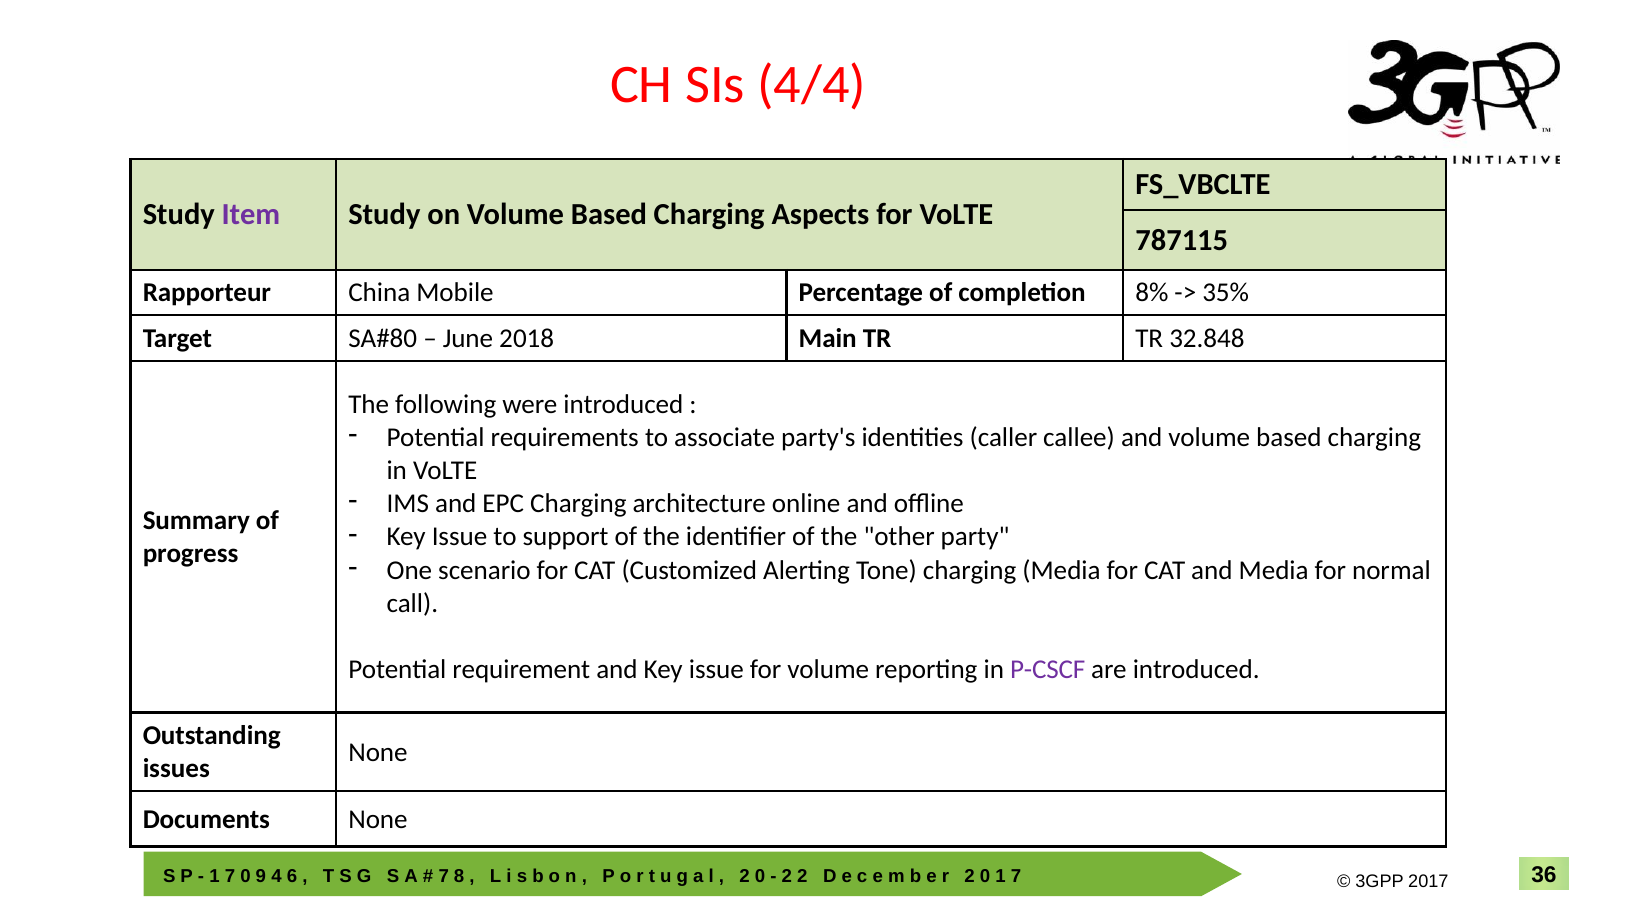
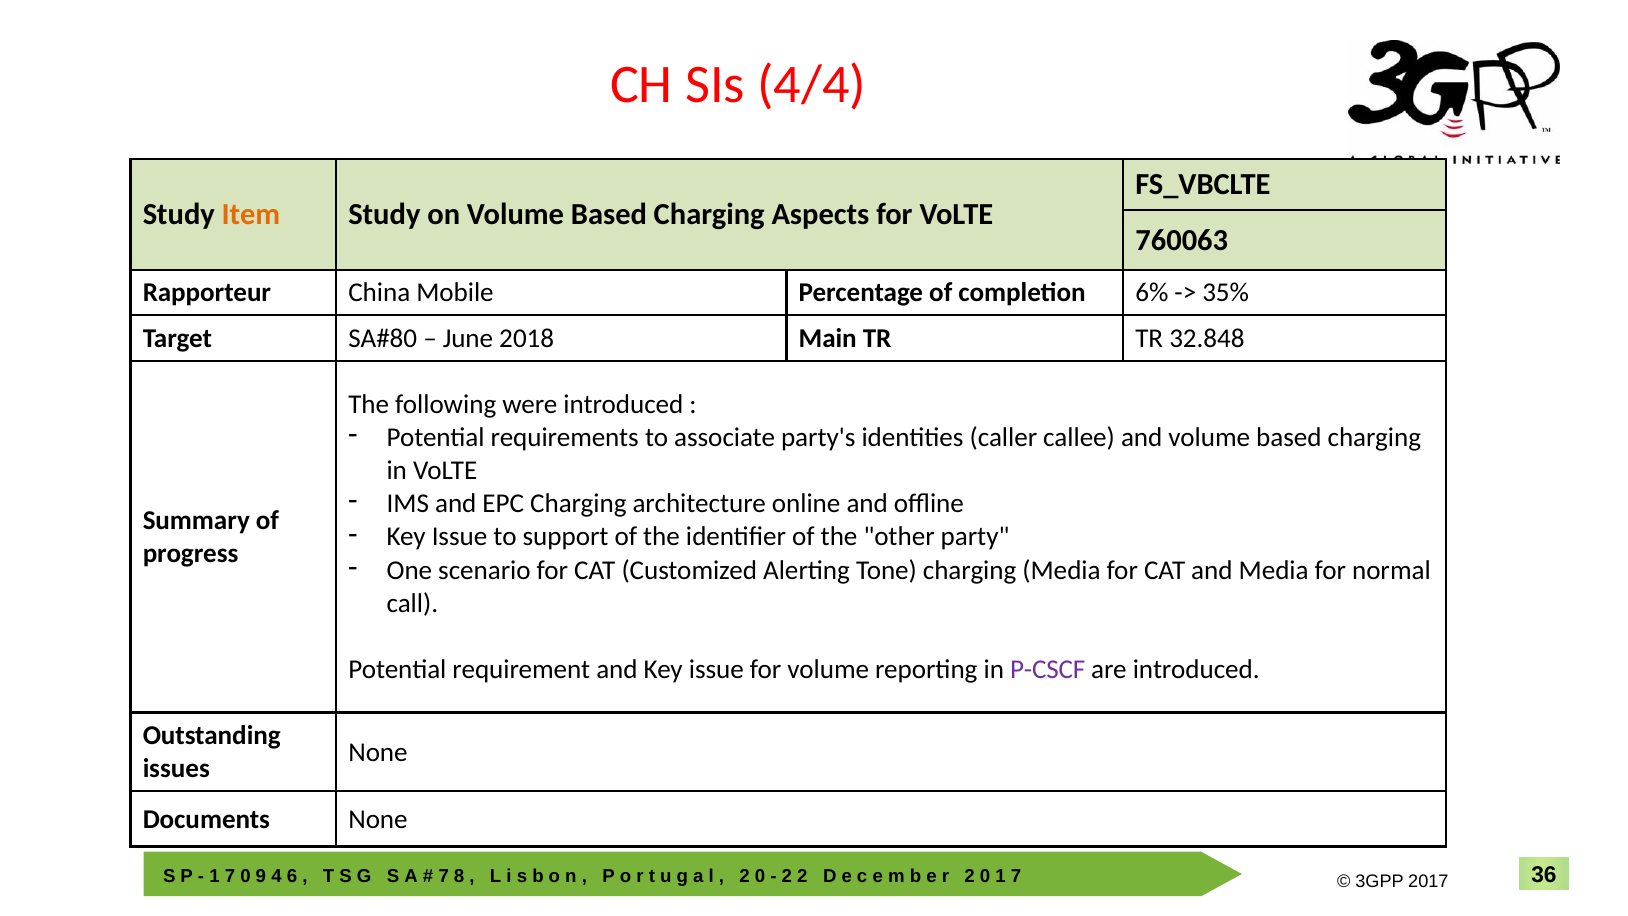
Item colour: purple -> orange
787115: 787115 -> 760063
8%: 8% -> 6%
